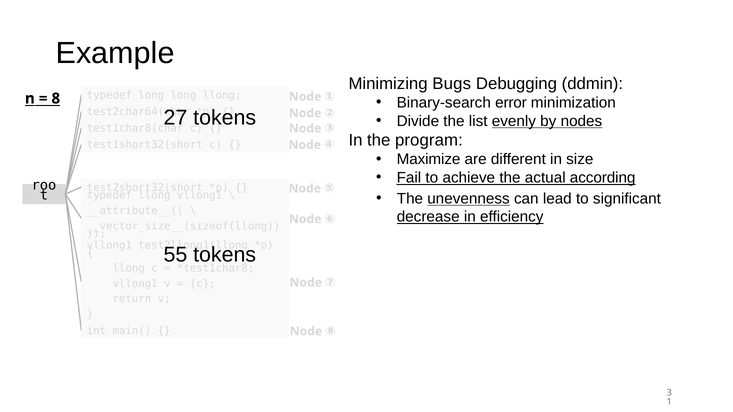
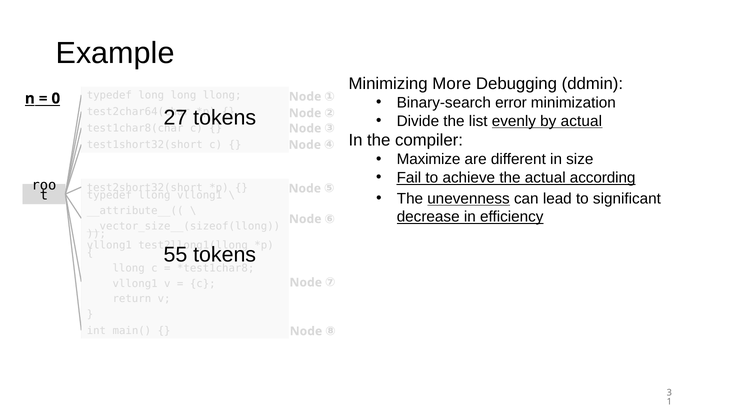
Bugs: Bugs -> More
8: 8 -> 0
by nodes: nodes -> actual
program: program -> compiler
